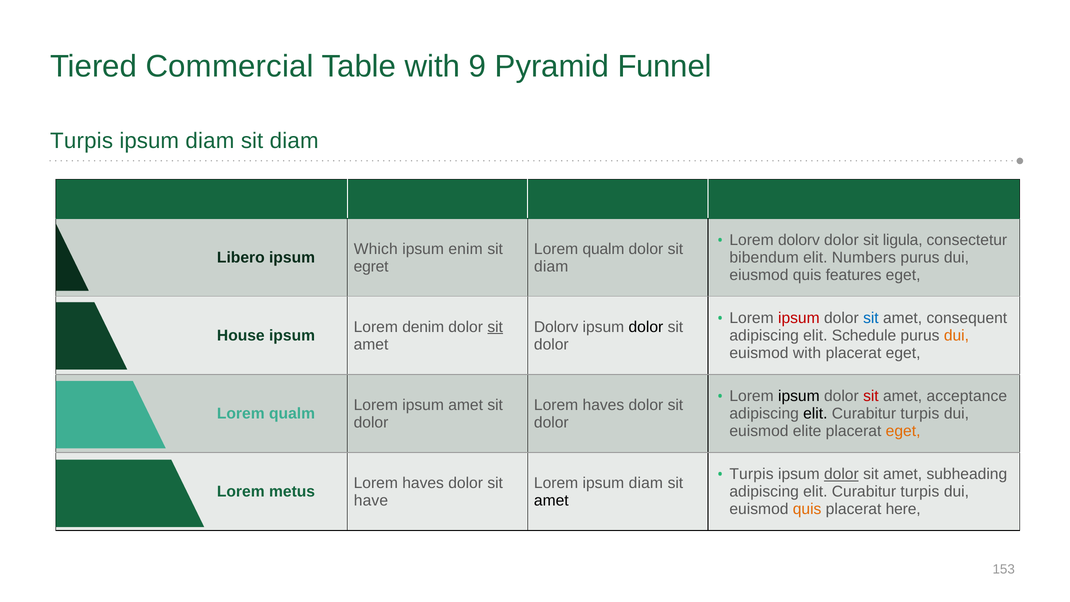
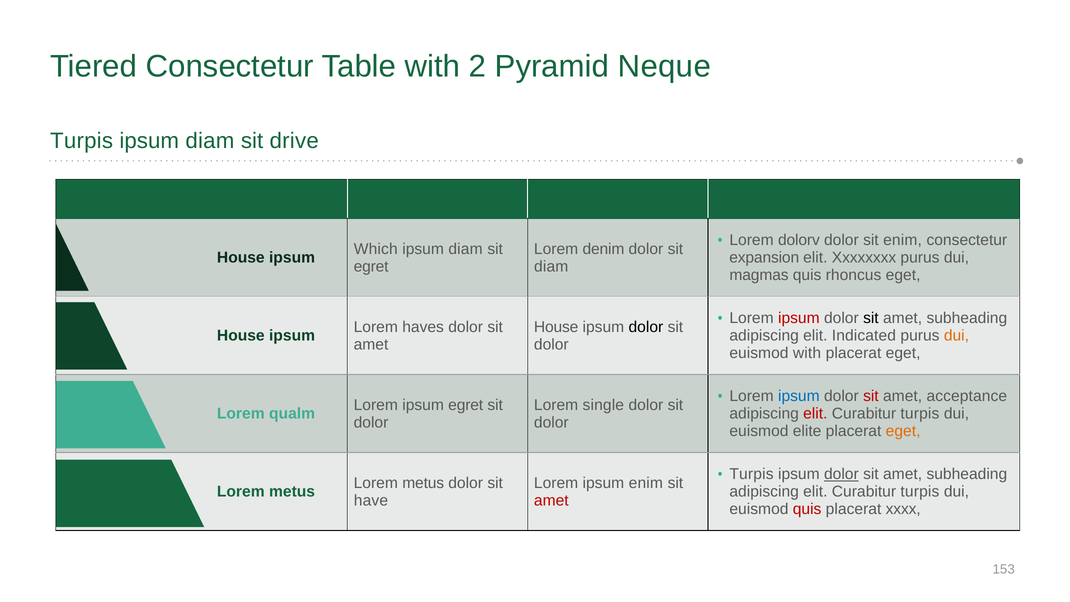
Tiered Commercial: Commercial -> Consectetur
9: 9 -> 2
Funnel: Funnel -> Neque
diam at (294, 141): diam -> drive
sit ligula: ligula -> enim
enim at (466, 249): enim -> diam
qualm at (603, 249): qualm -> denim
Libero at (241, 258): Libero -> House
bibendum: bibendum -> expansion
Numbers: Numbers -> Xxxxxxxx
eiusmod: eiusmod -> magmas
features: features -> rhoncus
sit at (871, 318) colour: blue -> black
consequent at (967, 318): consequent -> subheading
denim: denim -> haves
sit at (495, 327) underline: present -> none
Dolorv at (556, 327): Dolorv -> House
Schedule: Schedule -> Indicated
ipsum at (799, 396) colour: black -> blue
ipsum amet: amet -> egret
haves at (603, 405): haves -> single
elit at (815, 414) colour: black -> red
haves at (423, 483): haves -> metus
Lorem ipsum diam: diam -> enim
amet at (551, 500) colour: black -> red
quis at (807, 509) colour: orange -> red
here: here -> xxxx
